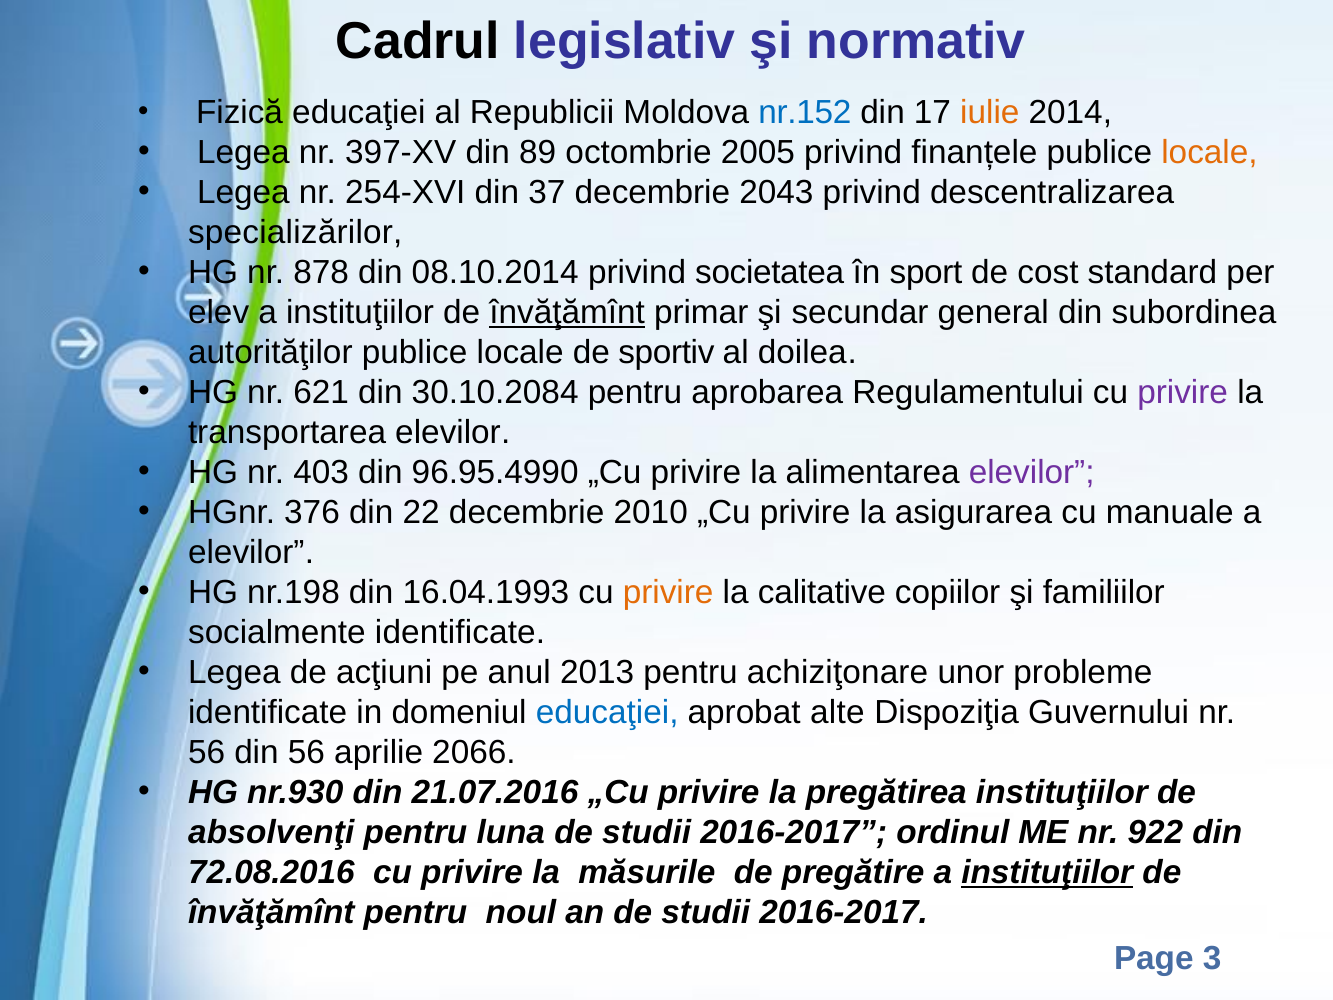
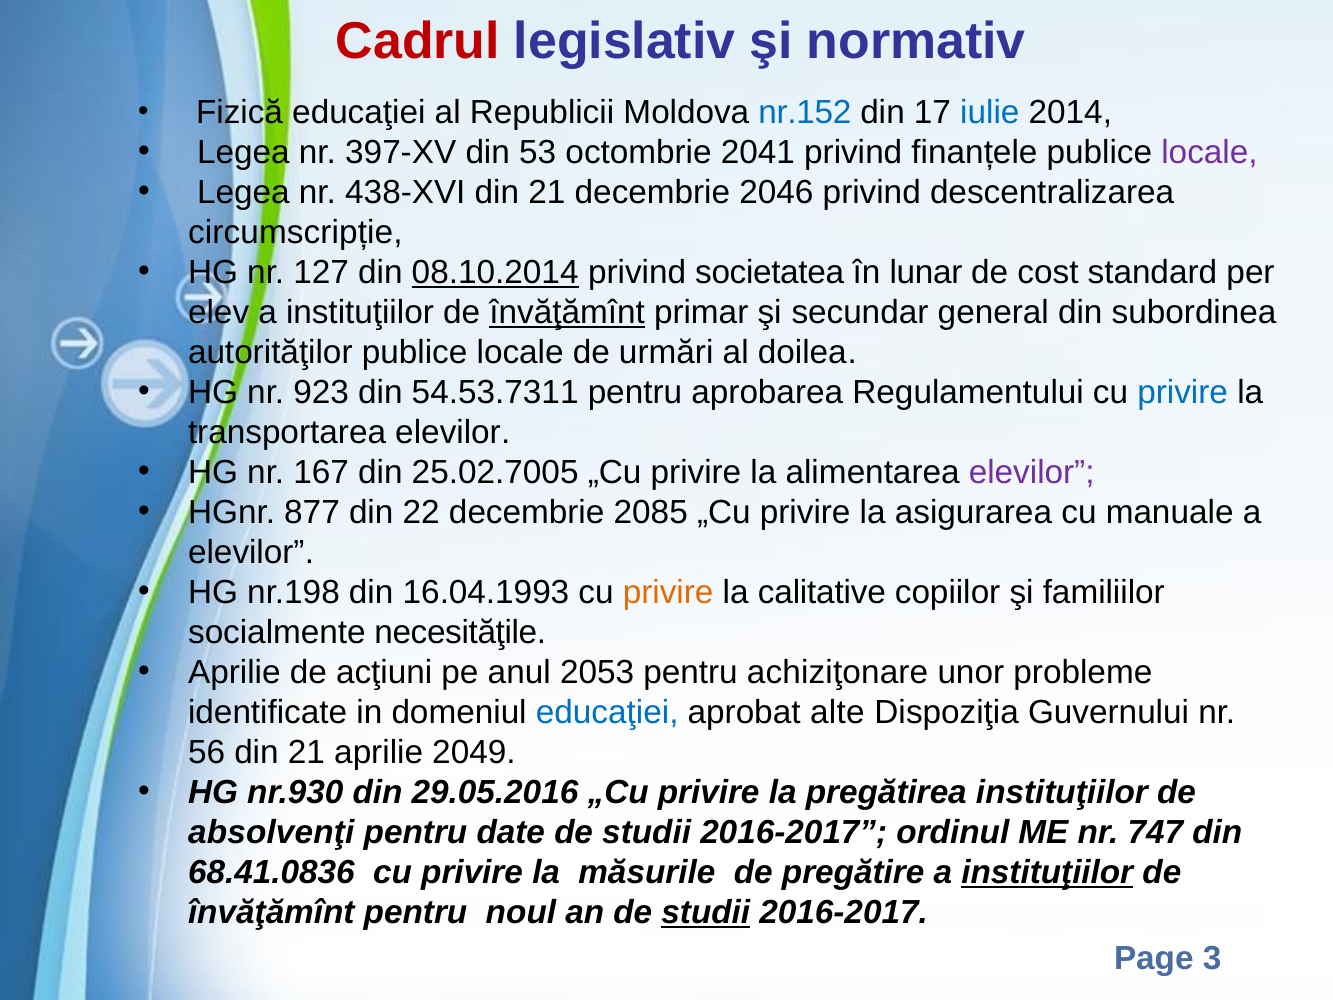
Cadrul colour: black -> red
iulie colour: orange -> blue
89: 89 -> 53
2005: 2005 -> 2041
locale at (1209, 152) colour: orange -> purple
254-XVI: 254-XVI -> 438-XVI
37 at (547, 192): 37 -> 21
2043: 2043 -> 2046
specializărilor: specializărilor -> circumscripție
878: 878 -> 127
08.10.2014 underline: none -> present
sport: sport -> lunar
sportiv: sportiv -> urmări
621: 621 -> 923
30.10.2084: 30.10.2084 -> 54.53.7311
privire at (1183, 392) colour: purple -> blue
403: 403 -> 167
96.95.4990: 96.95.4990 -> 25.02.7005
376: 376 -> 877
2010: 2010 -> 2085
socialmente identificate: identificate -> necesităţile
Legea at (234, 672): Legea -> Aprilie
2013: 2013 -> 2053
56 din 56: 56 -> 21
2066: 2066 -> 2049
21.07.2016: 21.07.2016 -> 29.05.2016
luna: luna -> date
922: 922 -> 747
72.08.2016: 72.08.2016 -> 68.41.0836
studii at (706, 912) underline: none -> present
